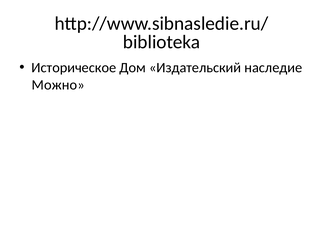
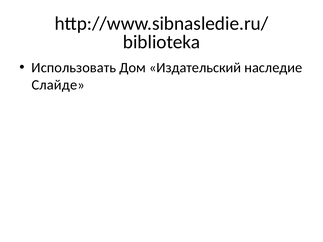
Историческое: Историческое -> Использовать
Можно: Можно -> Слайде
